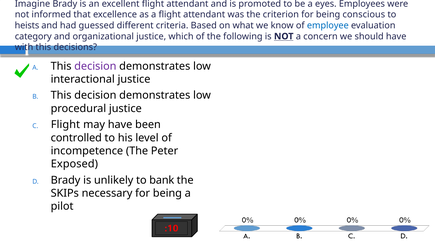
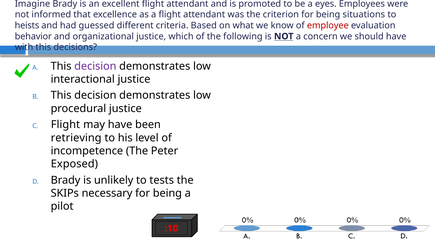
conscious: conscious -> situations
employee colour: blue -> red
category: category -> behavior
controlled: controlled -> retrieving
bank: bank -> tests
